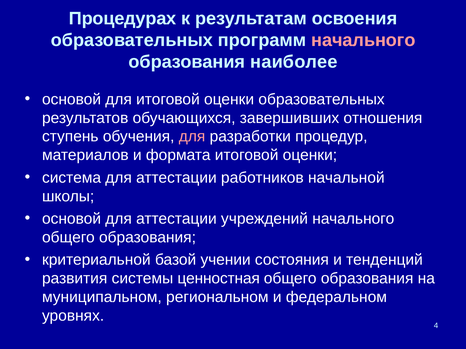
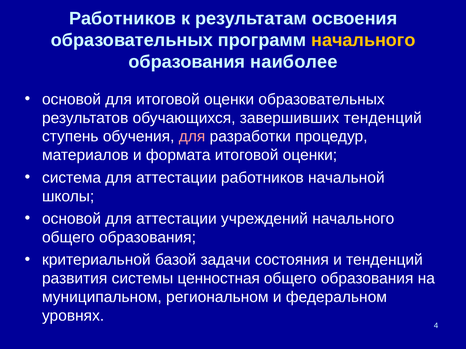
Процедурах at (123, 18): Процедурах -> Работников
начального at (363, 40) colour: pink -> yellow
завершивших отношения: отношения -> тенденций
учении: учении -> задачи
